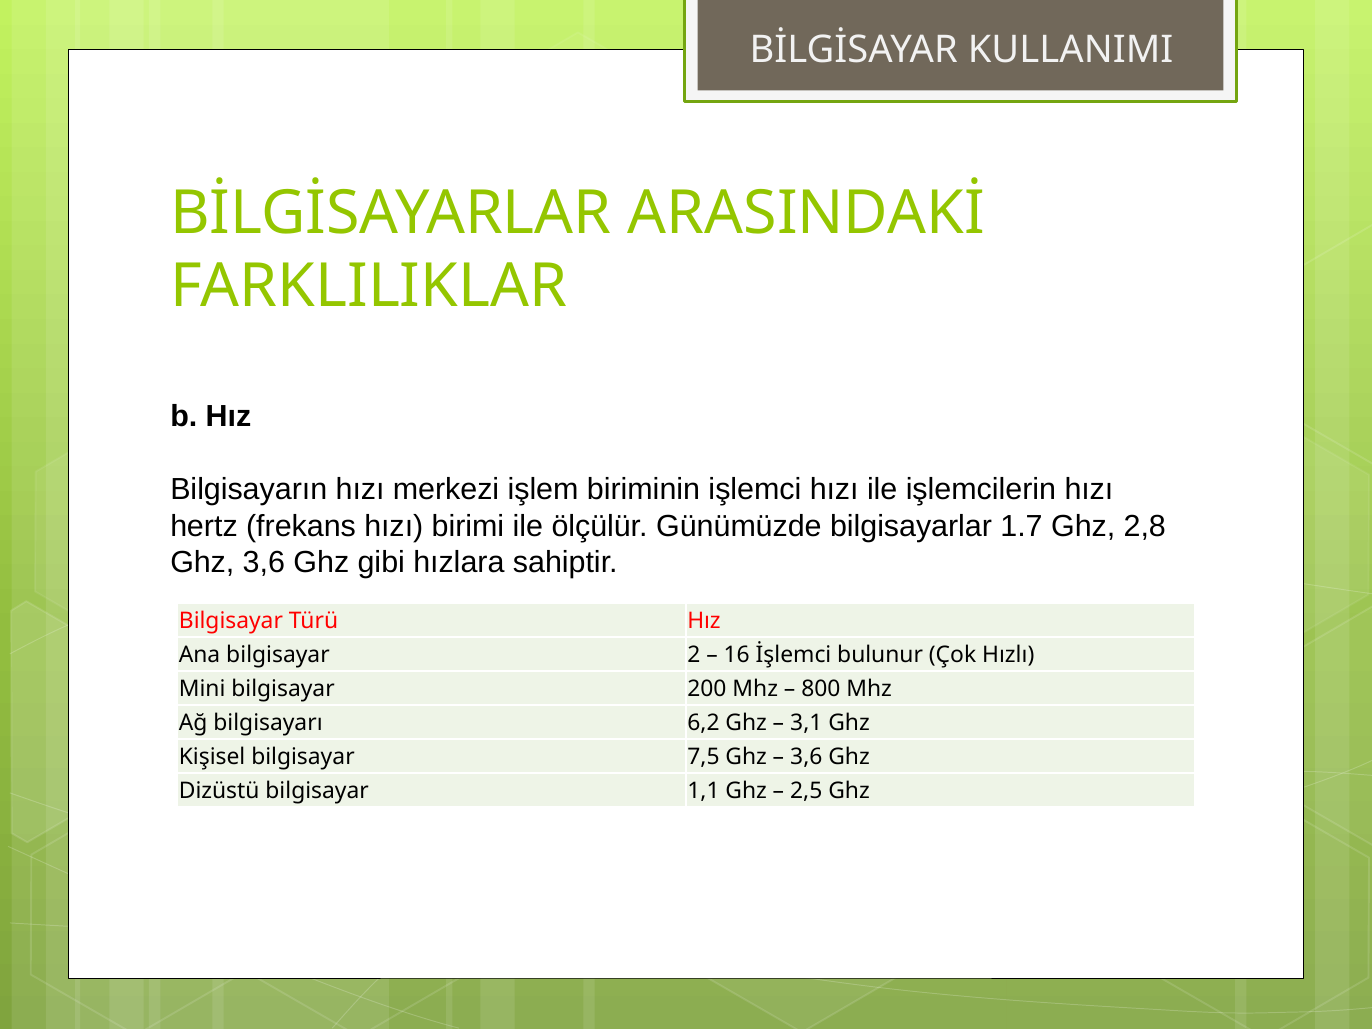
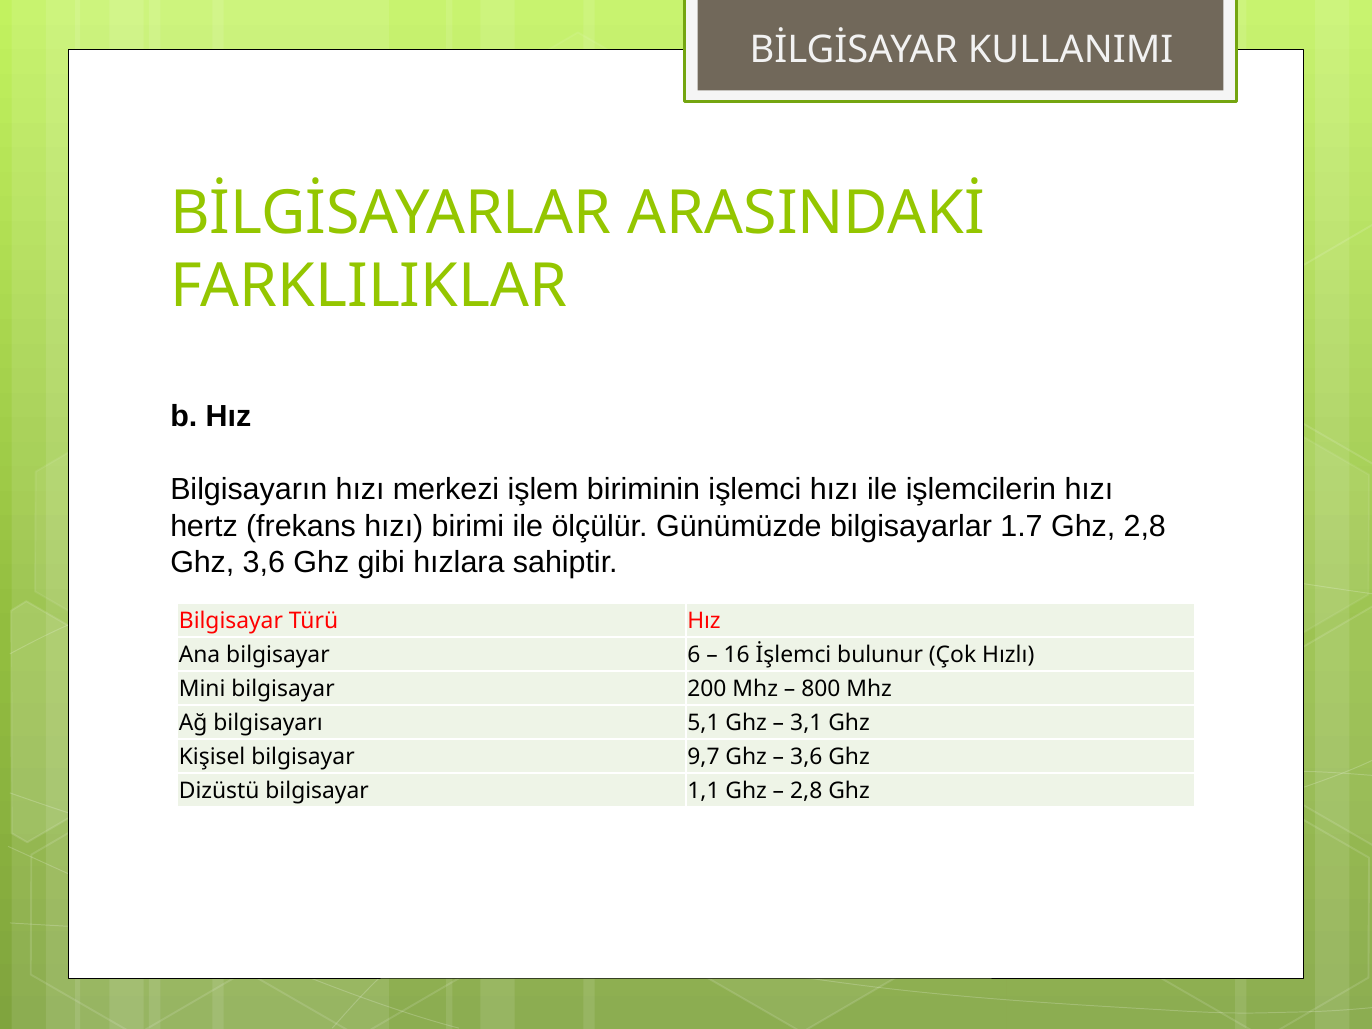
2: 2 -> 6
6,2: 6,2 -> 5,1
7,5: 7,5 -> 9,7
2,5 at (806, 791): 2,5 -> 2,8
